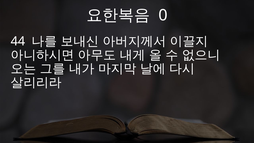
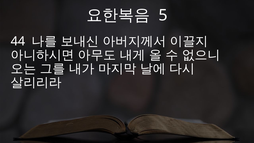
0: 0 -> 5
